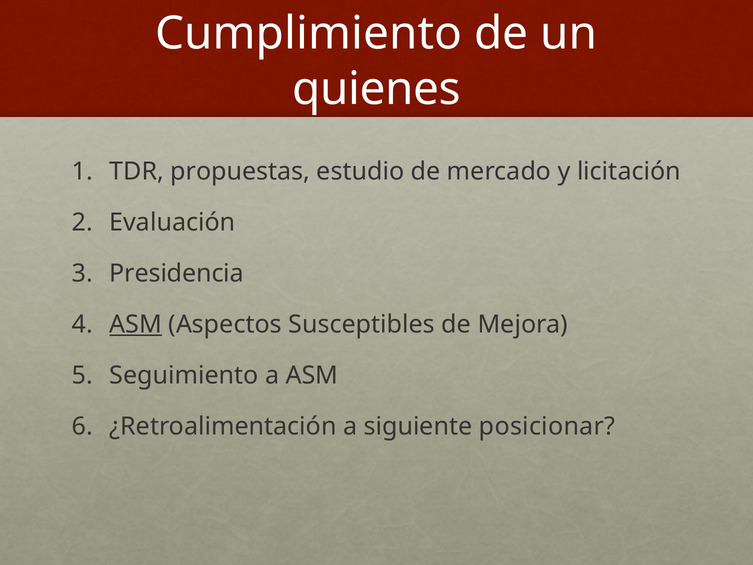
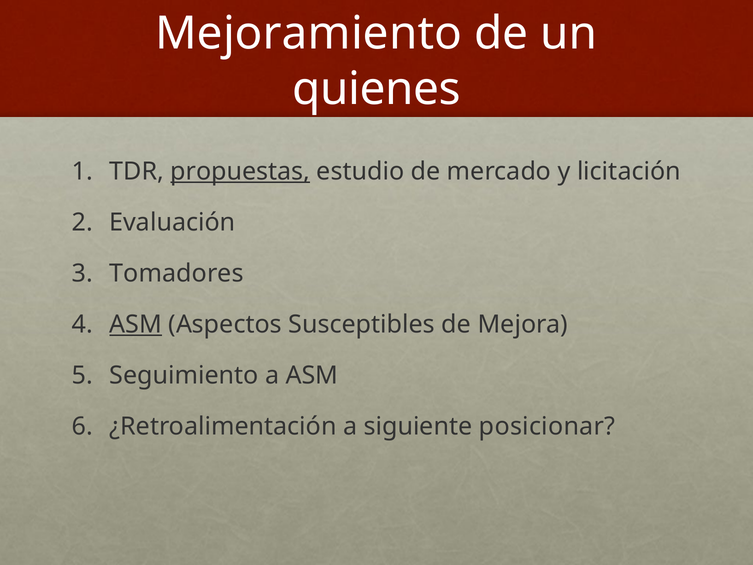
Cumplimiento: Cumplimiento -> Mejoramiento
propuestas underline: none -> present
Presidencia: Presidencia -> Tomadores
